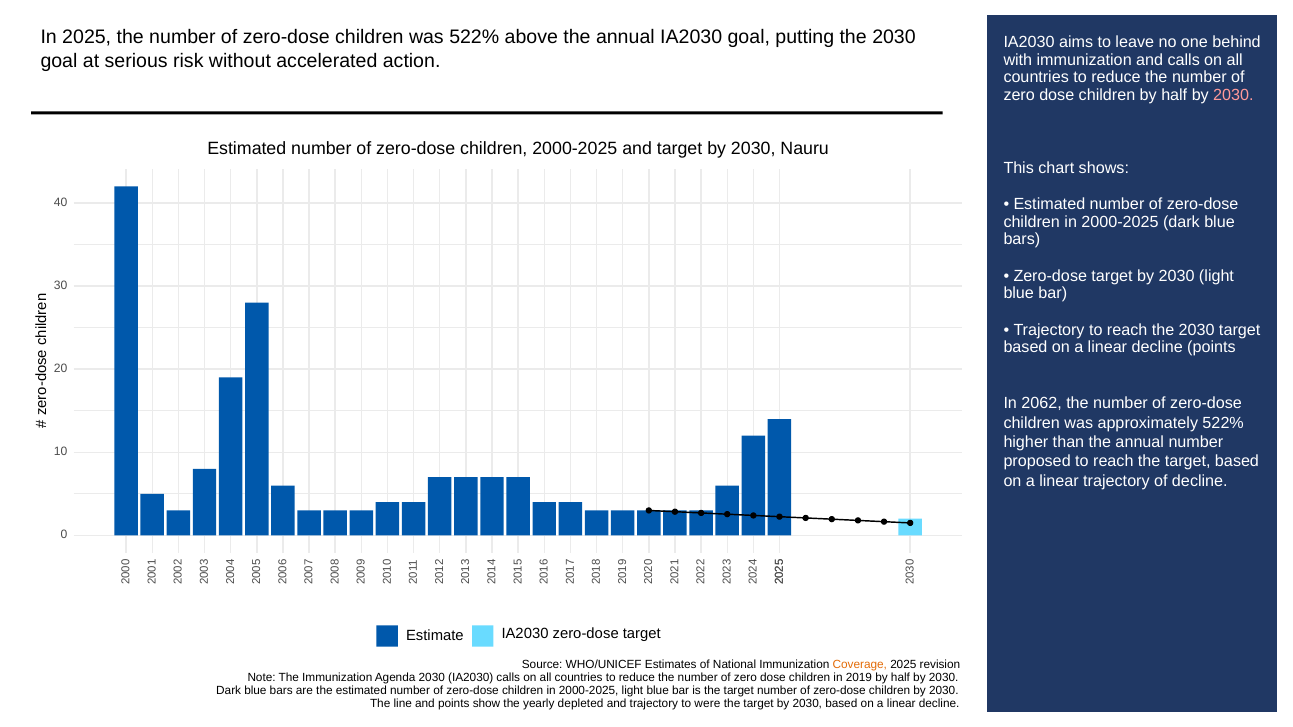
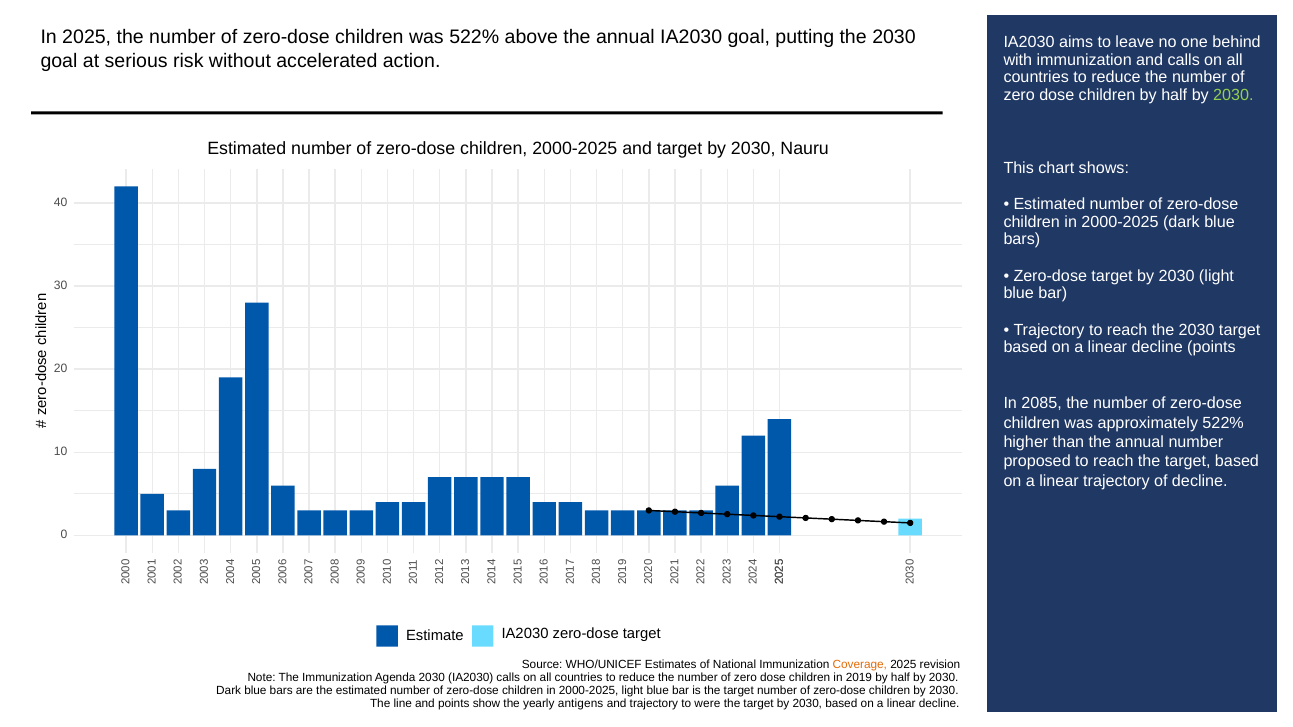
2030 at (1233, 95) colour: pink -> light green
2062: 2062 -> 2085
depleted: depleted -> antigens
